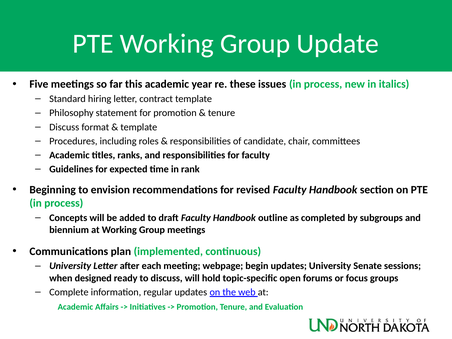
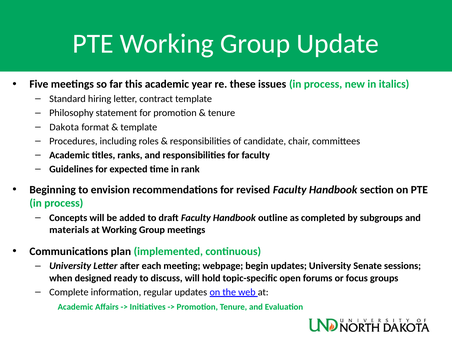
Discuss at (64, 127): Discuss -> Dakota
biennium: biennium -> materials
